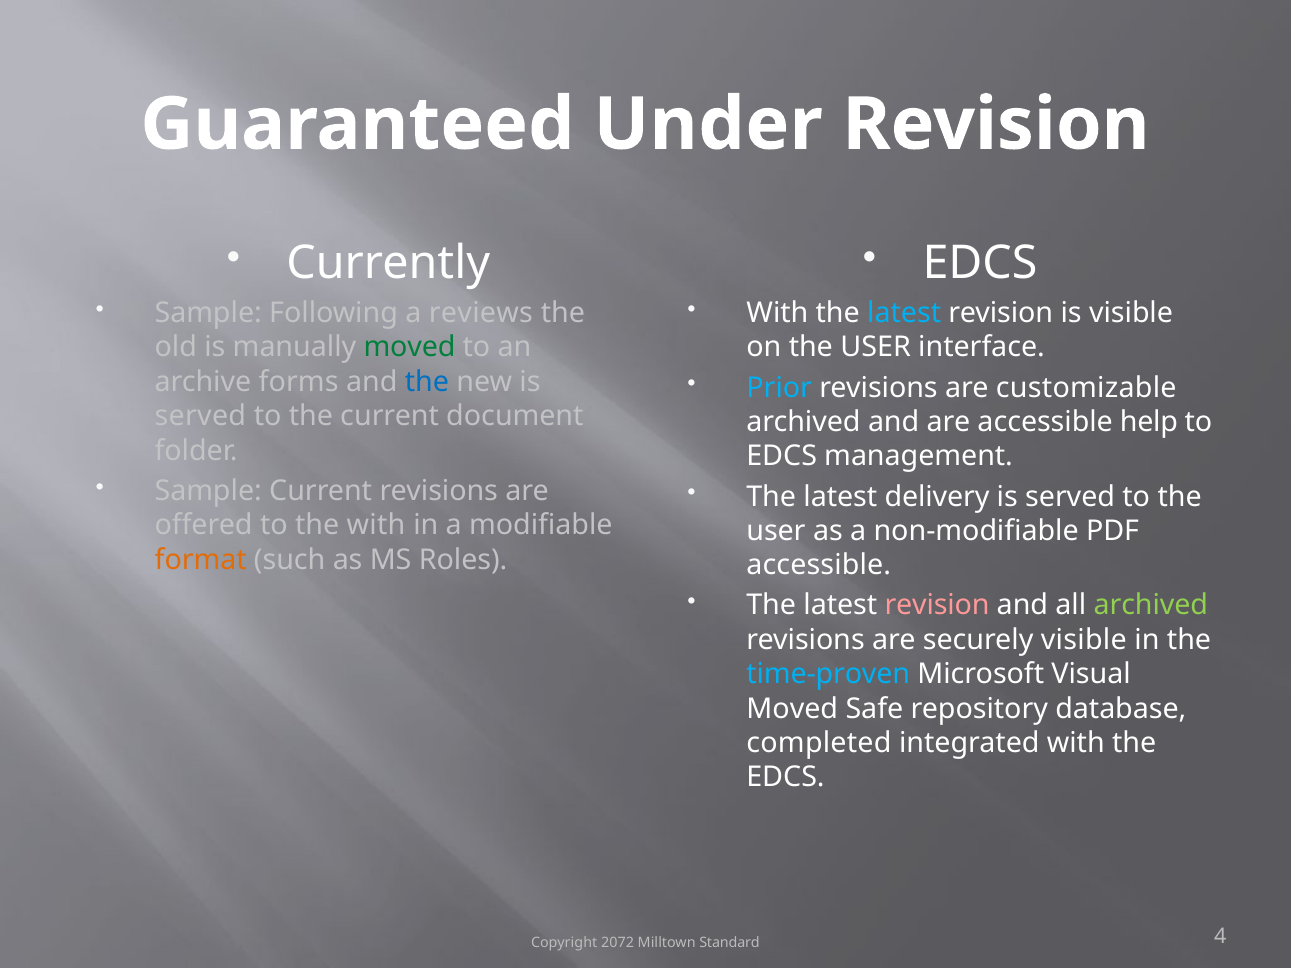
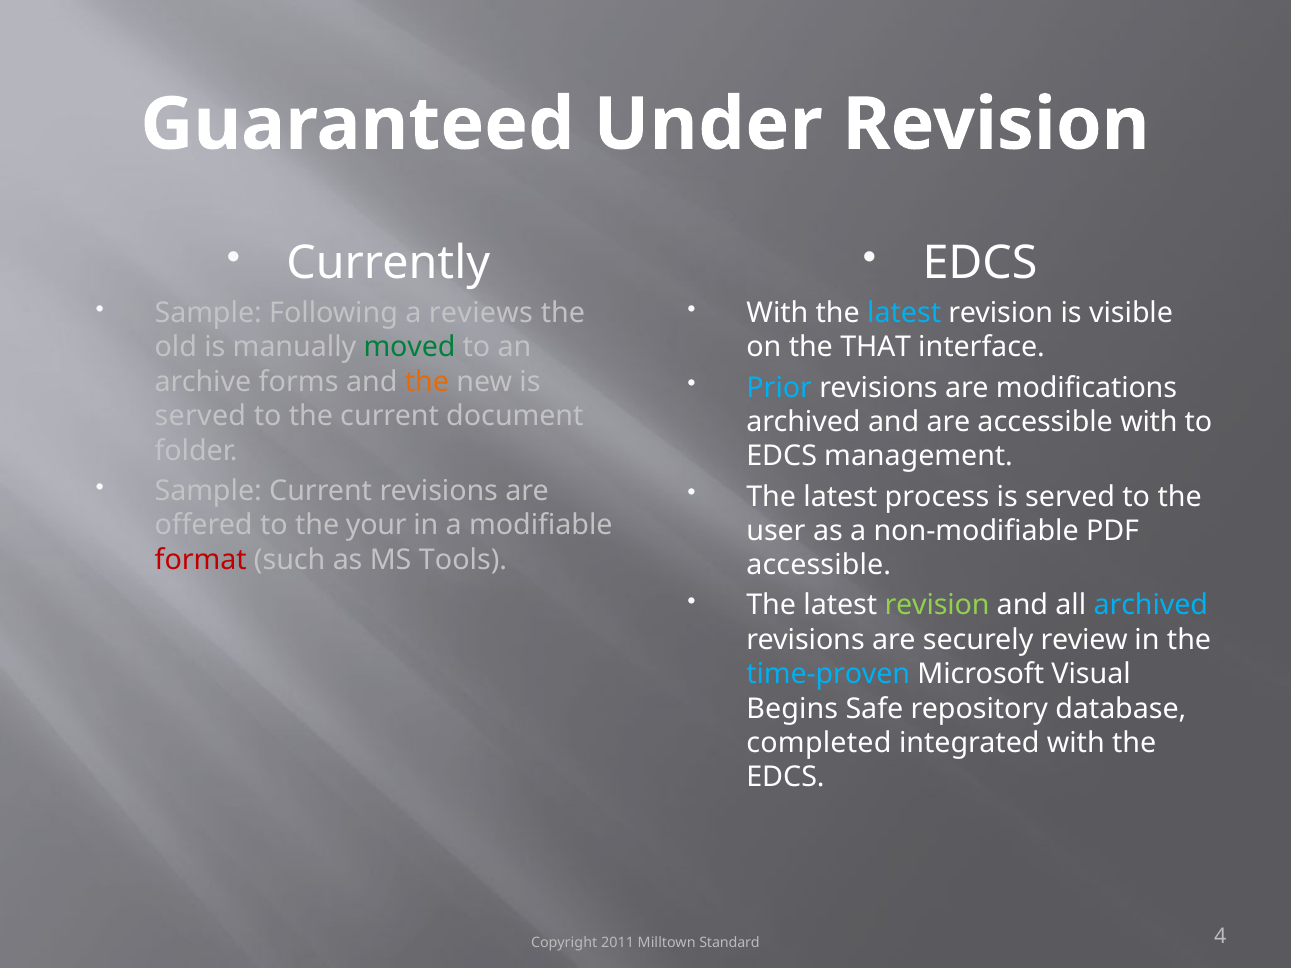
on the USER: USER -> THAT
the at (427, 382) colour: blue -> orange
customizable: customizable -> modifications
accessible help: help -> with
delivery: delivery -> process
the with: with -> your
format colour: orange -> red
Roles: Roles -> Tools
revision at (937, 606) colour: pink -> light green
archived at (1151, 606) colour: light green -> light blue
securely visible: visible -> review
Moved at (792, 709): Moved -> Begins
2072: 2072 -> 2011
